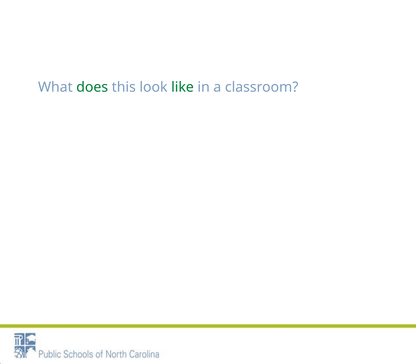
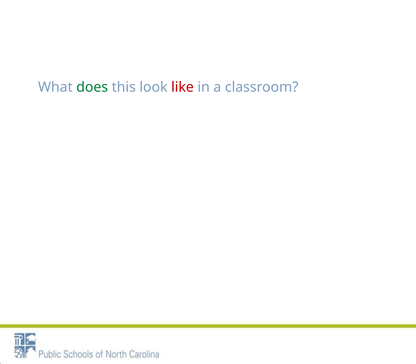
like colour: green -> red
